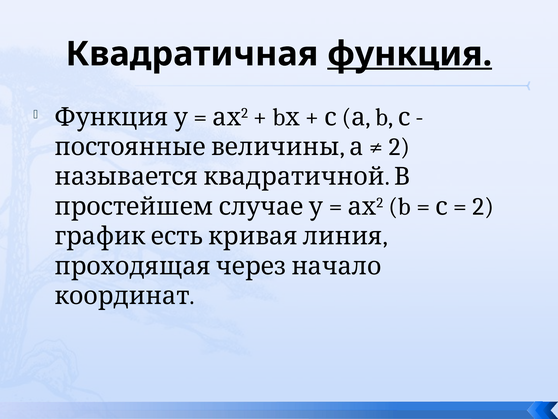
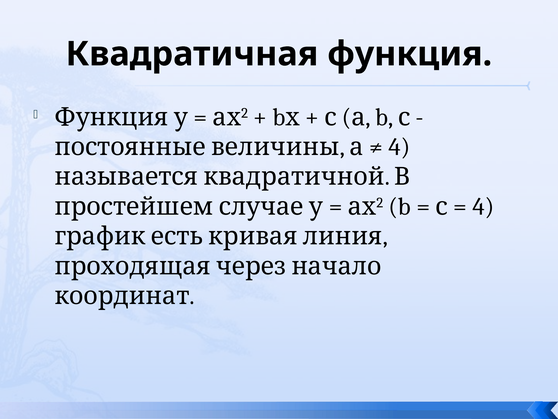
функция underline: present -> none
2 at (399, 147): 2 -> 4
2 at (483, 206): 2 -> 4
